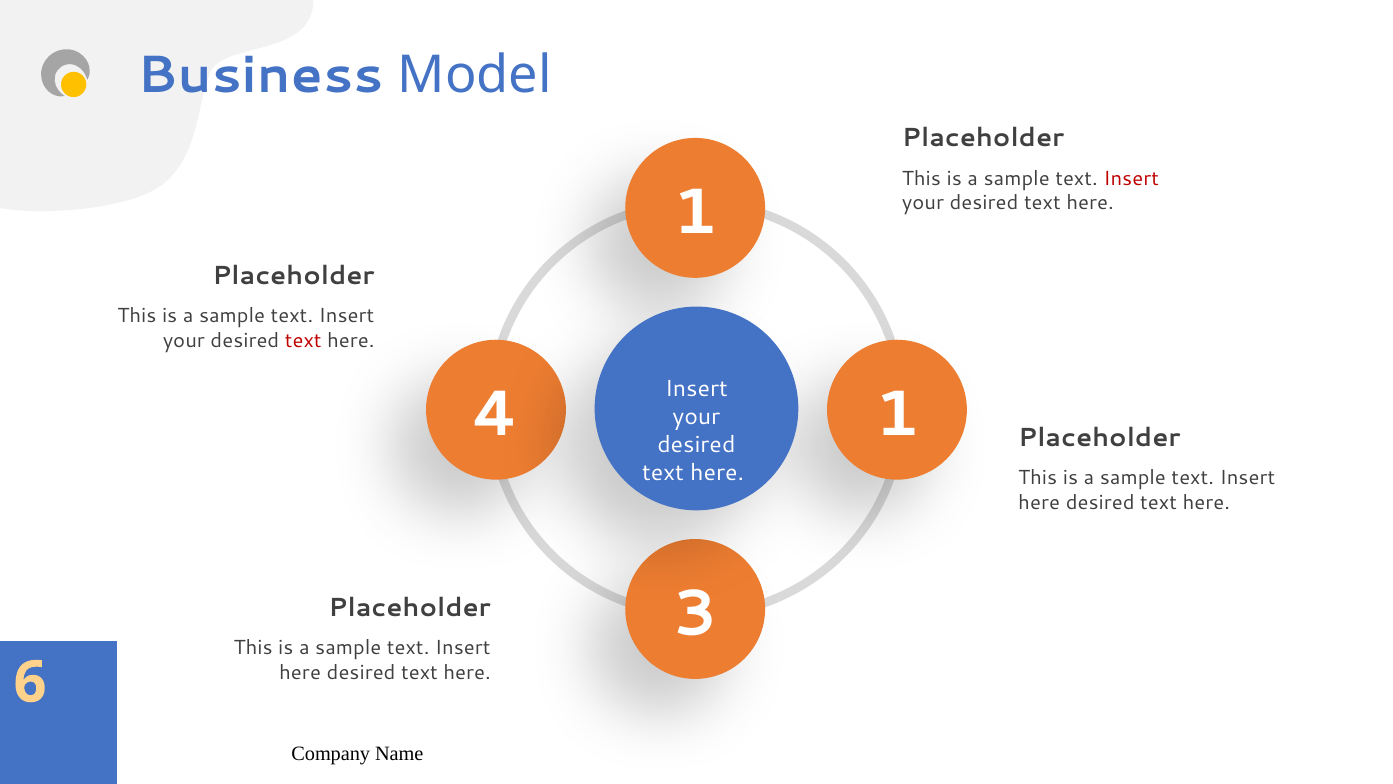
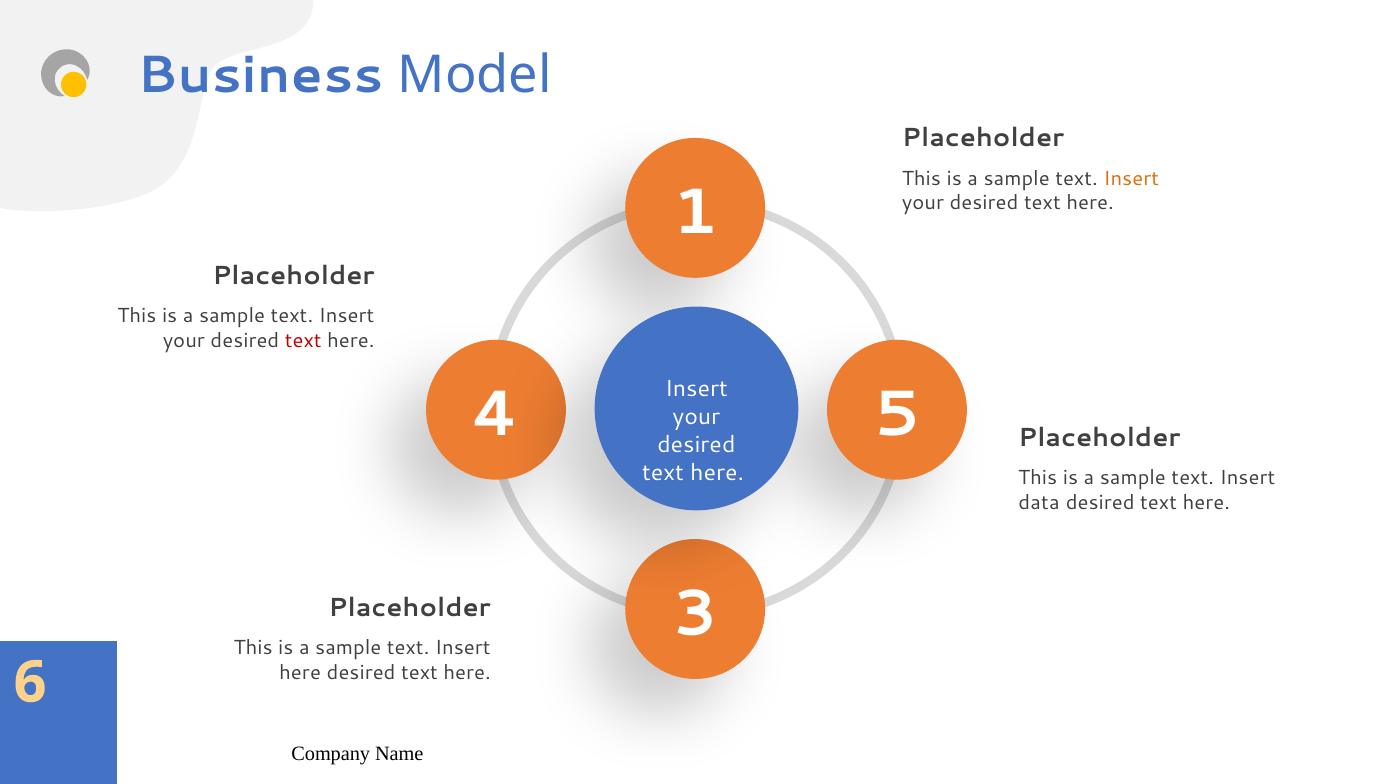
Insert at (1131, 179) colour: red -> orange
1 at (897, 414): 1 -> 5
here at (1039, 502): here -> data
